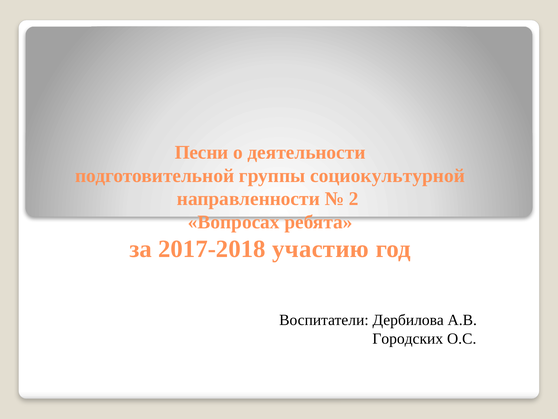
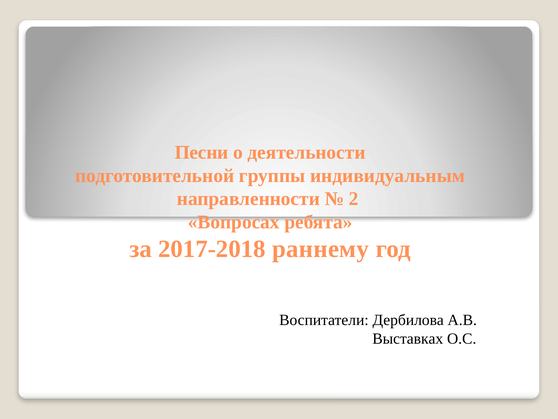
социокультурной: социокультурной -> индивидуальным
участию: участию -> раннему
Городских: Городских -> Выставках
